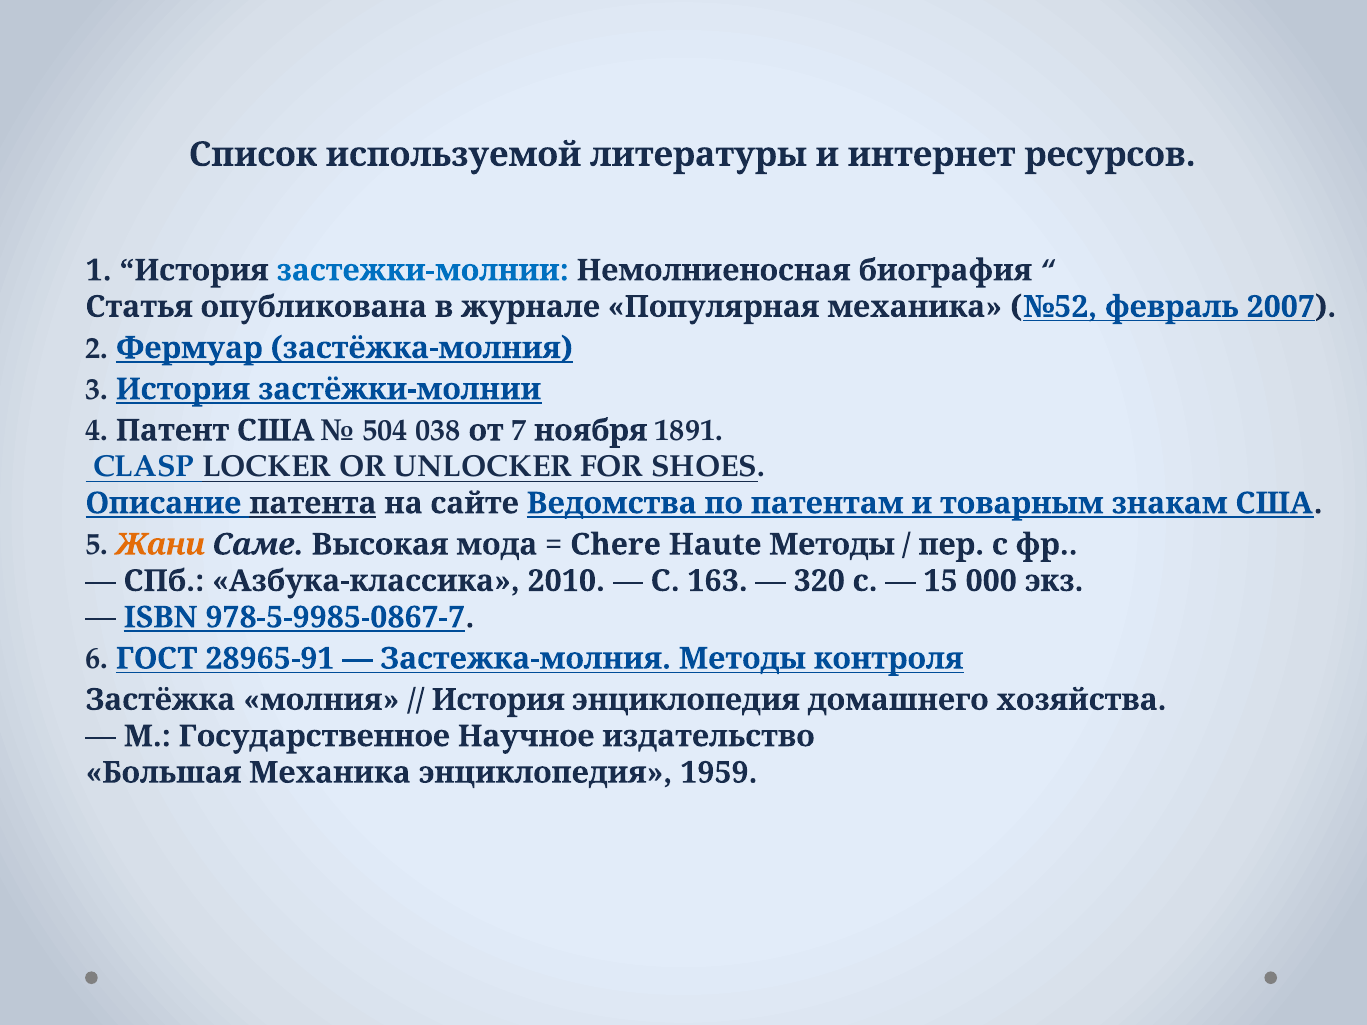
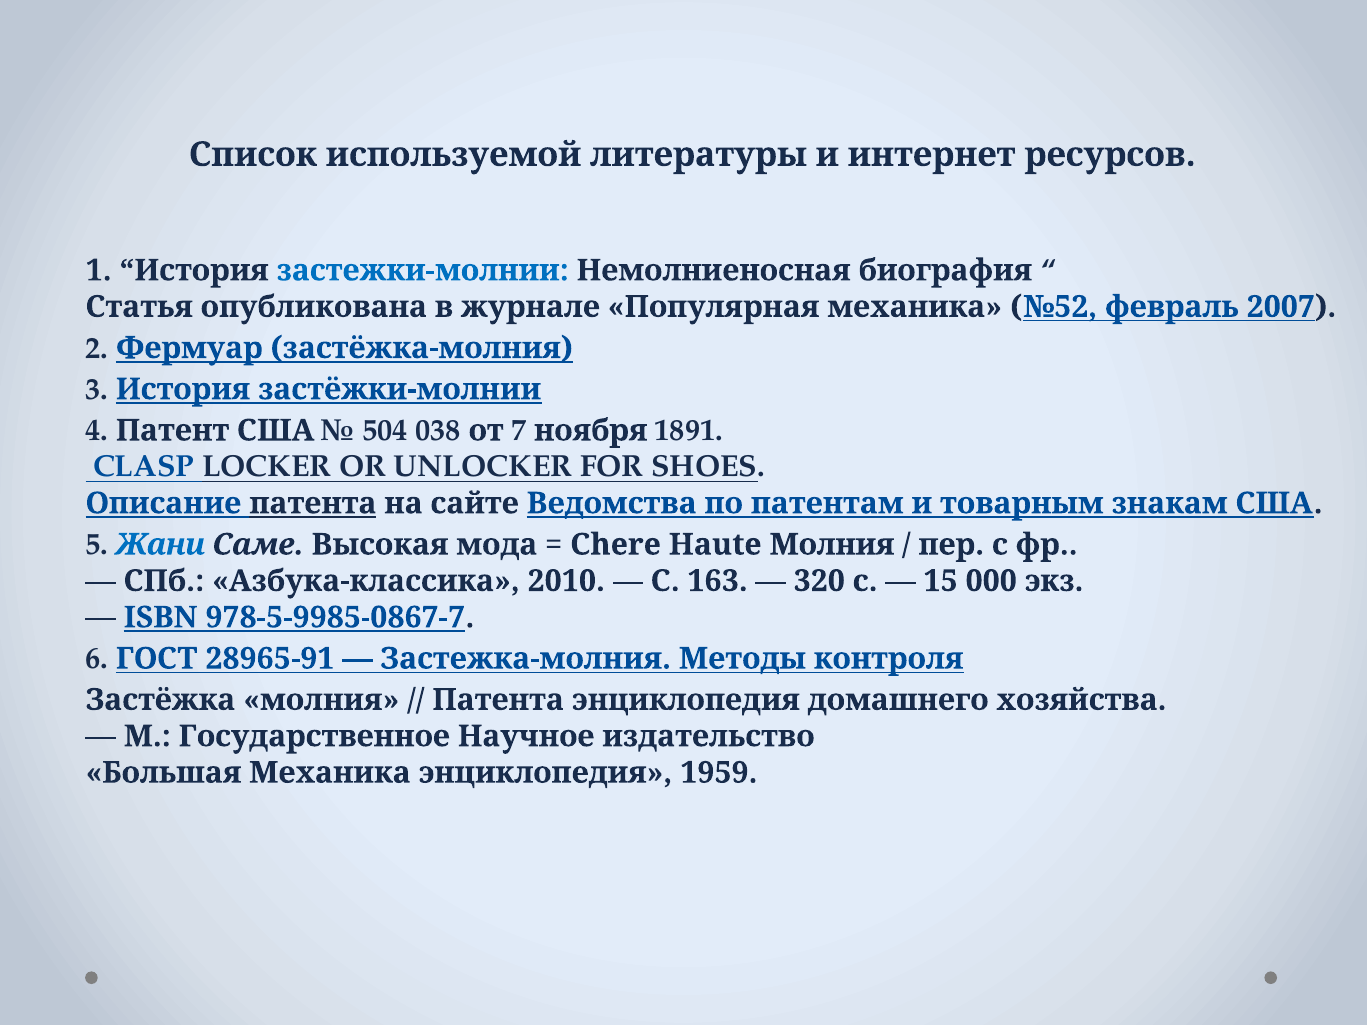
Жани colour: orange -> blue
Haute Методы: Методы -> Молния
История at (498, 700): История -> Патента
